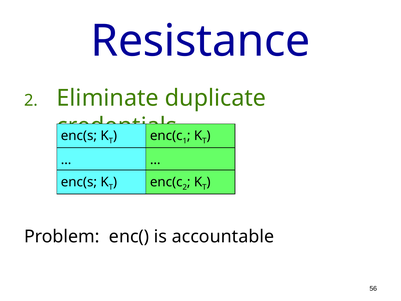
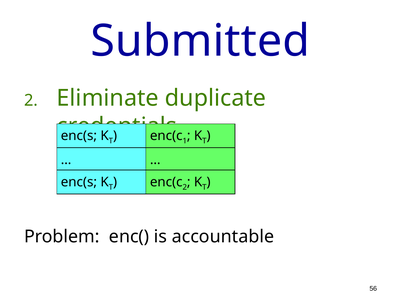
Resistance: Resistance -> Submitted
